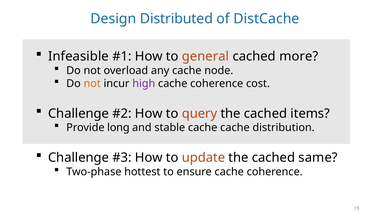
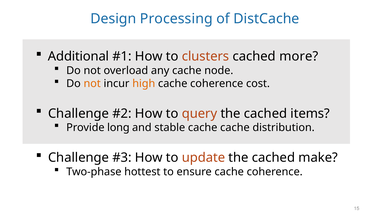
Distributed: Distributed -> Processing
Infeasible: Infeasible -> Additional
general: general -> clusters
high colour: purple -> orange
same: same -> make
